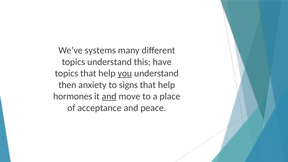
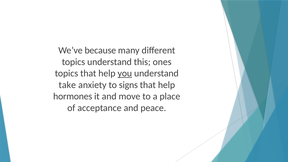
systems: systems -> because
have: have -> ones
then: then -> take
and at (109, 96) underline: present -> none
